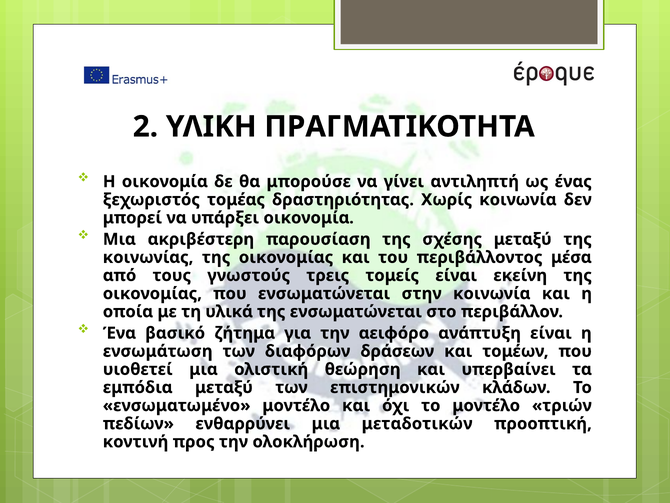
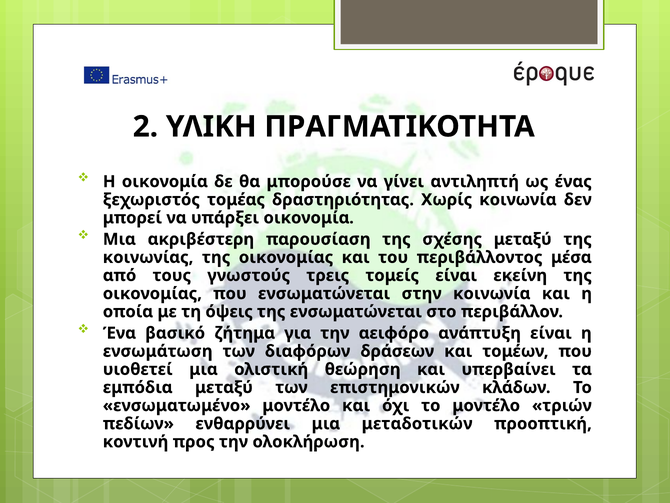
υλικά: υλικά -> όψεις
